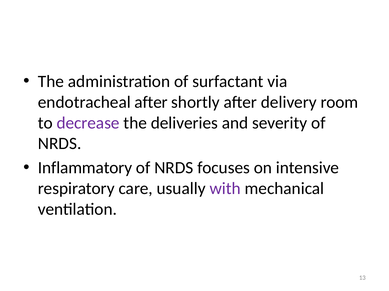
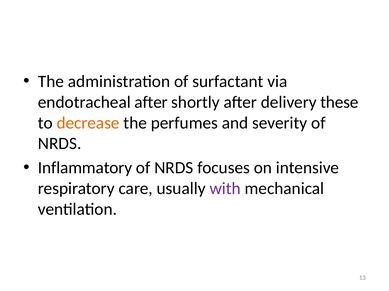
room: room -> these
decrease colour: purple -> orange
deliveries: deliveries -> perfumes
